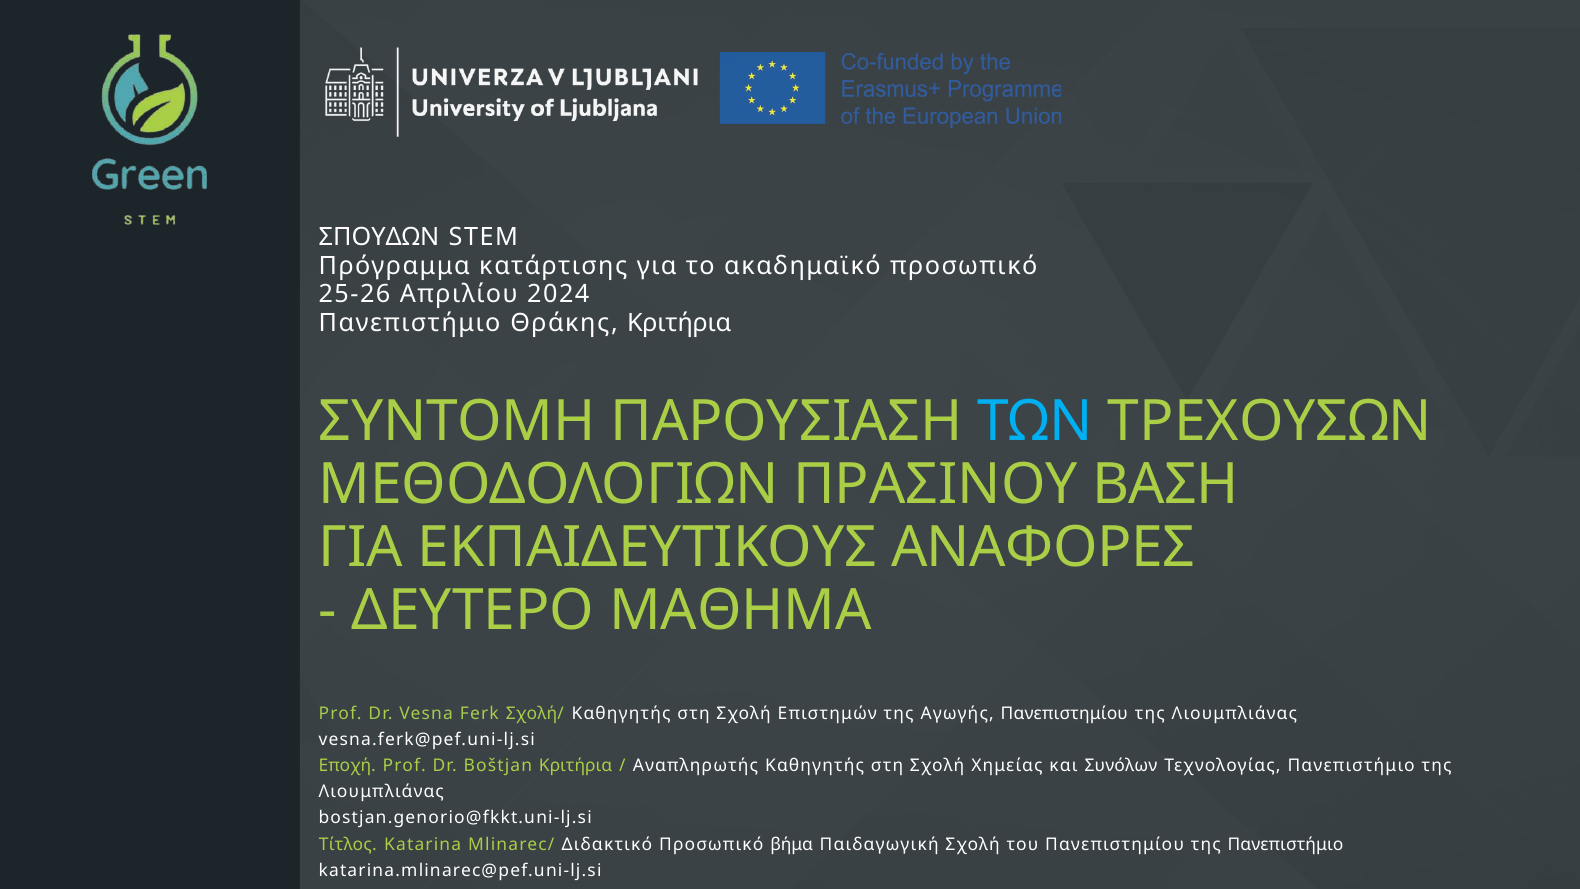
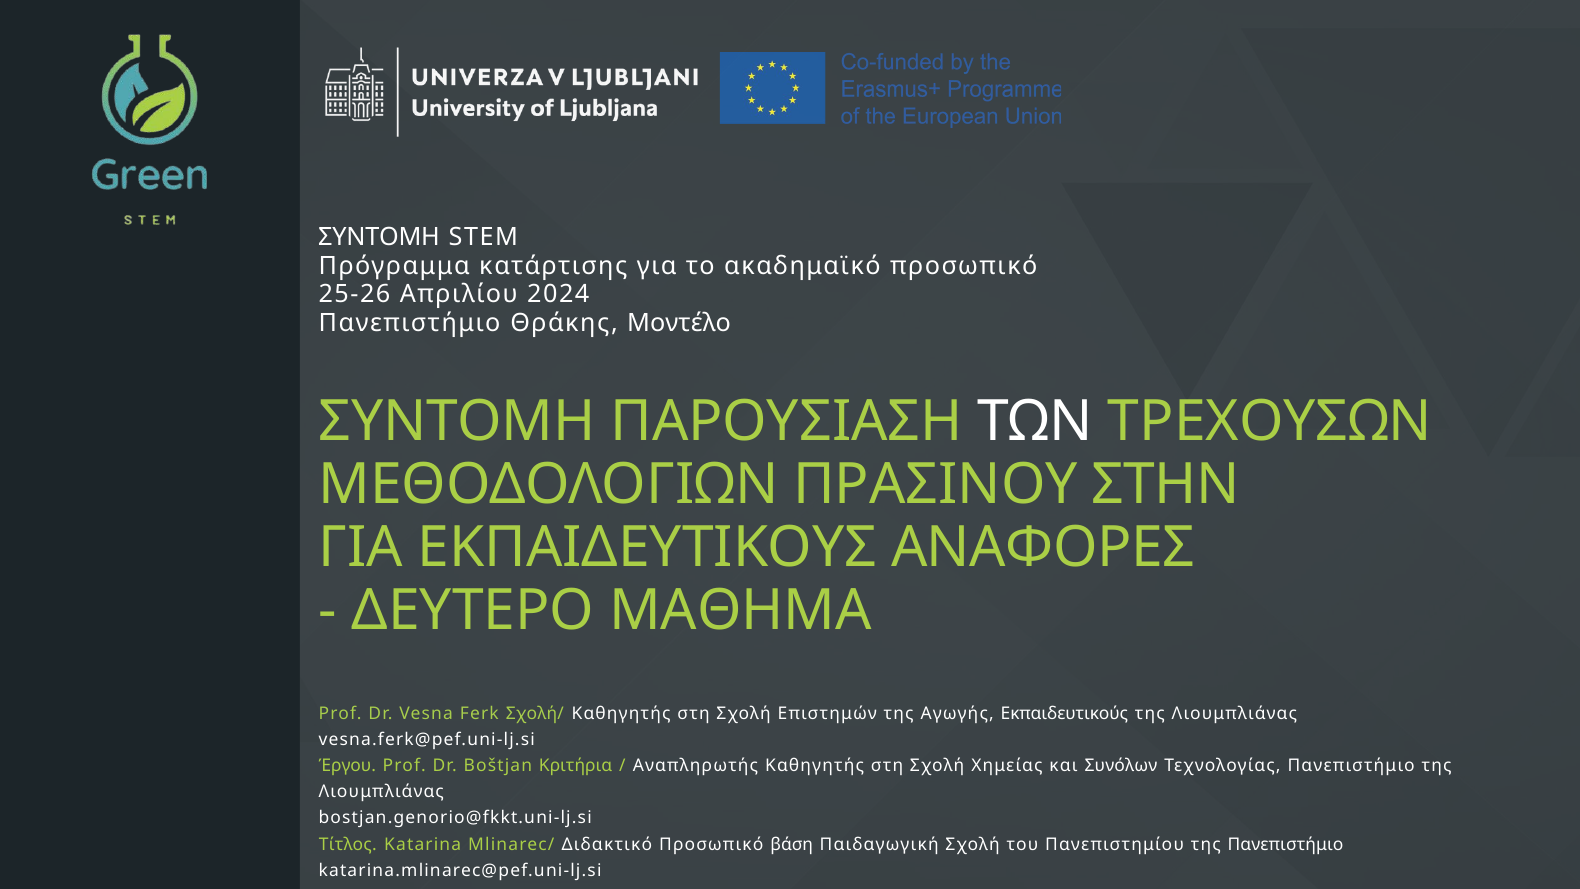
ΣΠΟΥΔΩΝ at (379, 237): ΣΠΟΥΔΩΝ -> ΣΥΝΤΟΜΗ
Θράκης Κριτήρια: Κριτήρια -> Μοντέλο
ΤΩΝ colour: light blue -> white
ΒΑΣΗ: ΒΑΣΗ -> ΣΤΗΝ
Αγωγής Πανεπιστημίου: Πανεπιστημίου -> Εκπαιδευτικούς
Εποχή: Εποχή -> Έργου
βήμα: βήμα -> βάση
